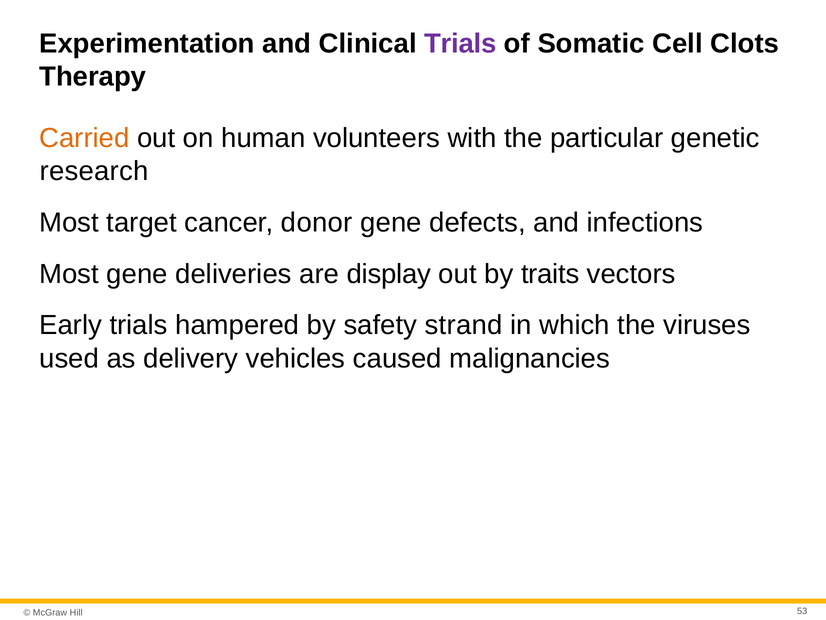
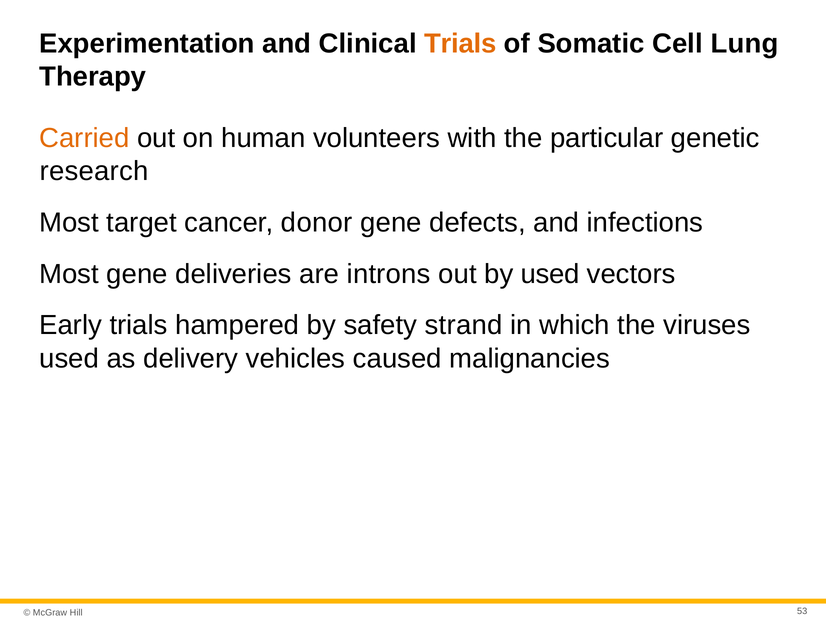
Trials at (460, 44) colour: purple -> orange
Clots: Clots -> Lung
display: display -> introns
by traits: traits -> used
